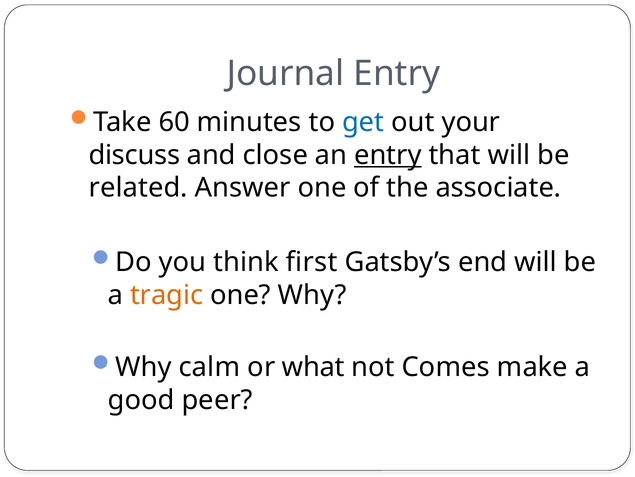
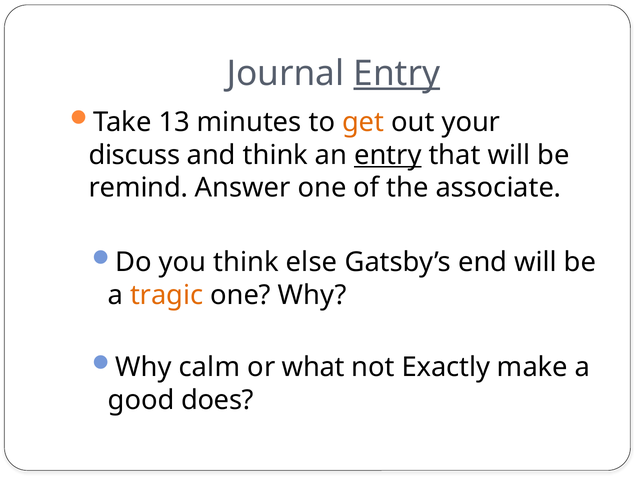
Entry at (397, 73) underline: none -> present
60: 60 -> 13
get colour: blue -> orange
and close: close -> think
related: related -> remind
first: first -> else
Comes: Comes -> Exactly
peer: peer -> does
